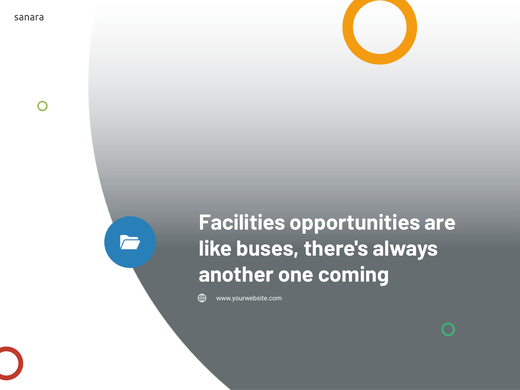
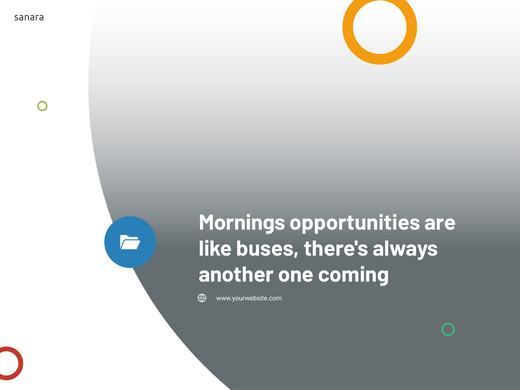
Facilities: Facilities -> Mornings
